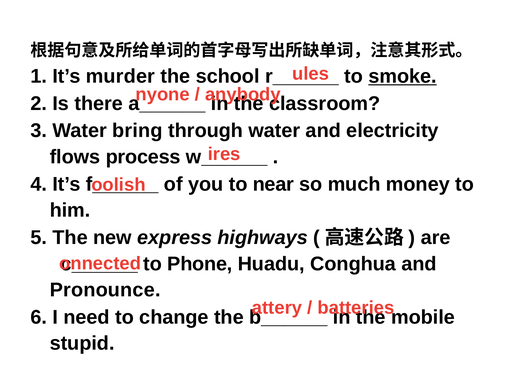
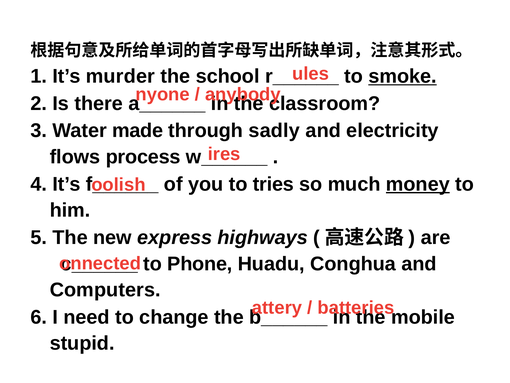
bring: bring -> made
through water: water -> sadly
near: near -> tries
money underline: none -> present
Pronounce: Pronounce -> Computers
